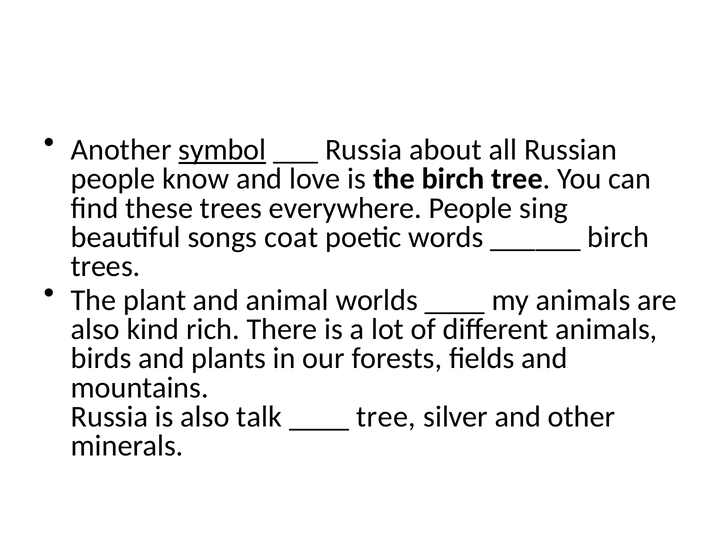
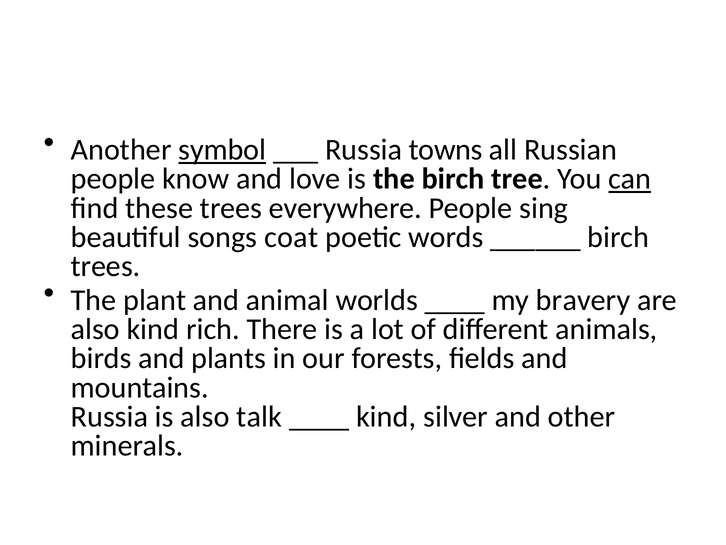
about: about -> towns
can underline: none -> present
my animals: animals -> bravery
tree at (386, 416): tree -> kind
